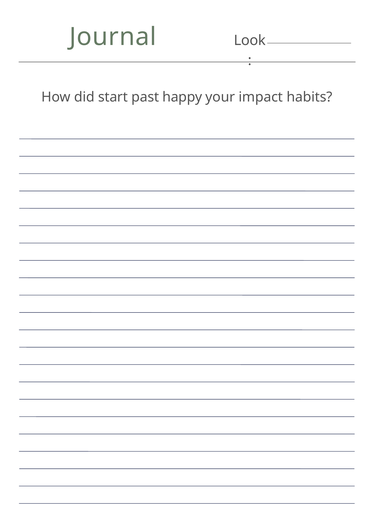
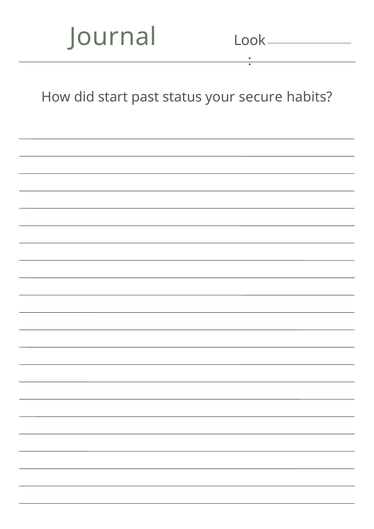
happy: happy -> status
impact: impact -> secure
